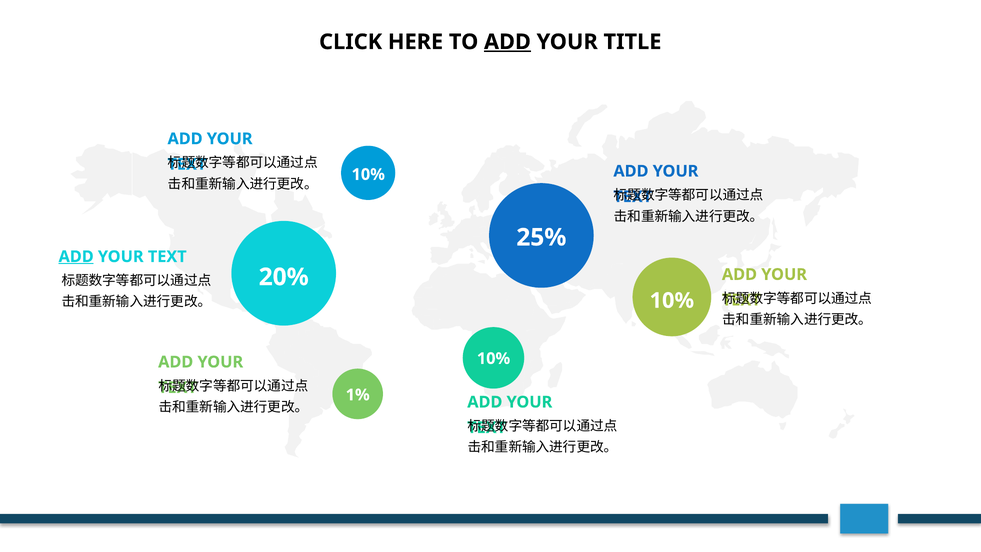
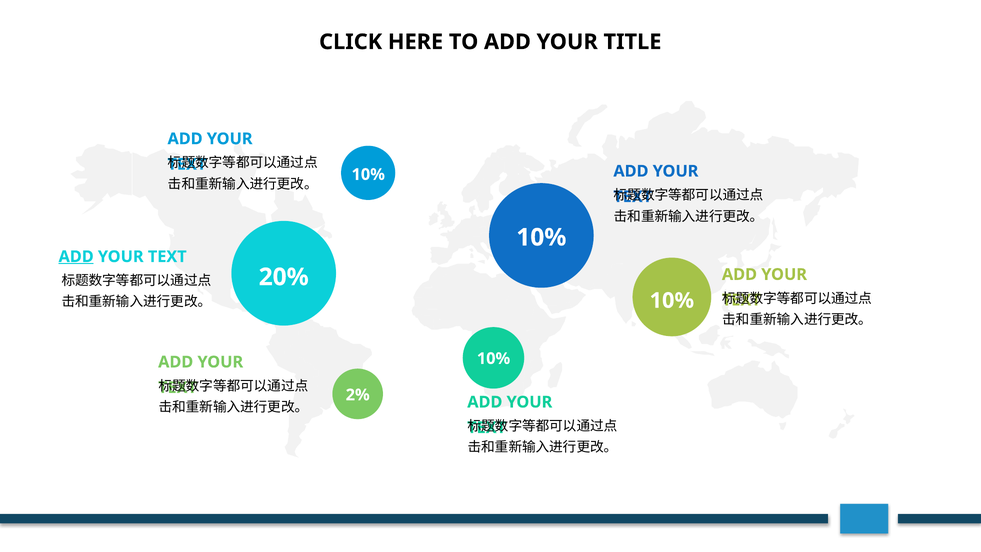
ADD at (507, 42) underline: present -> none
25% at (541, 237): 25% -> 10%
1%: 1% -> 2%
